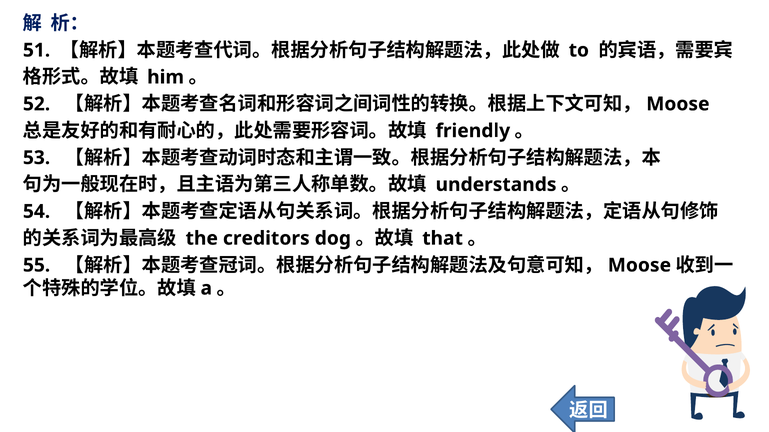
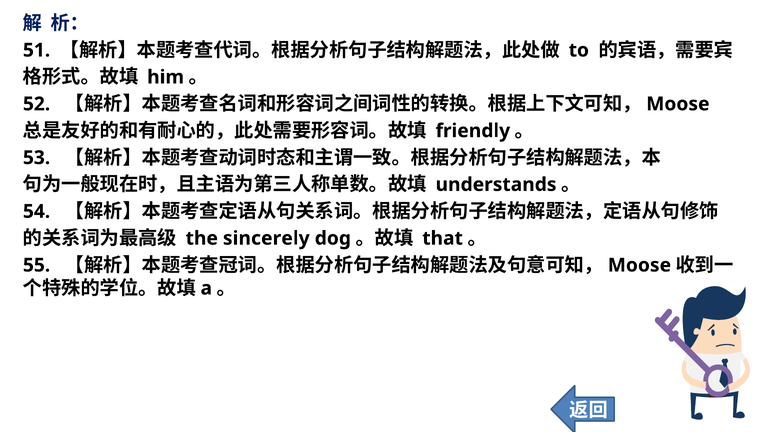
creditors: creditors -> sincerely
